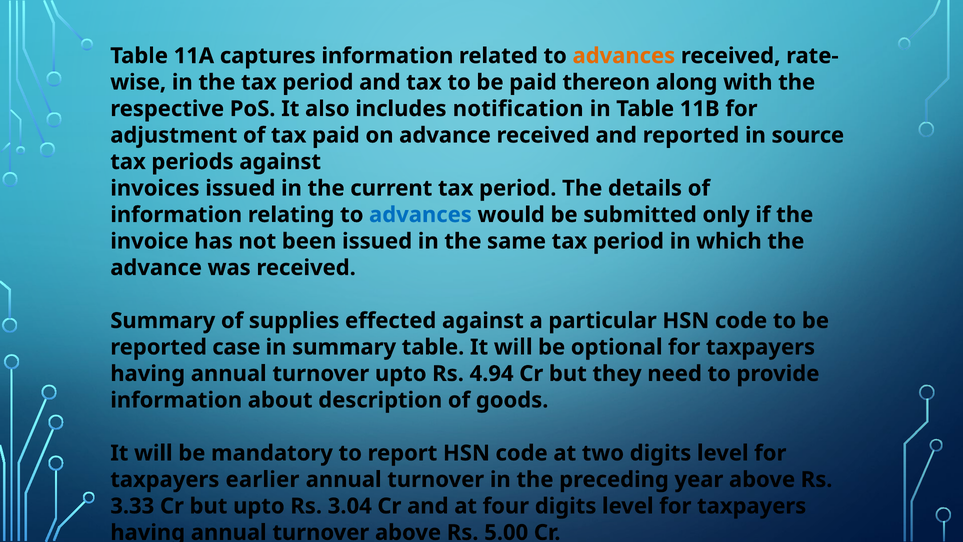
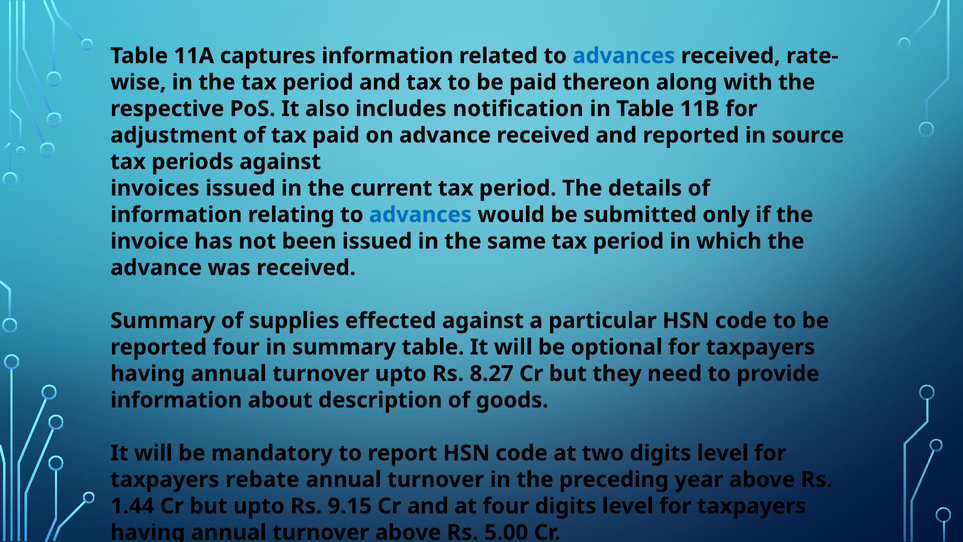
advances at (624, 56) colour: orange -> blue
reported case: case -> four
4.94: 4.94 -> 8.27
earlier: earlier -> rebate
3.33: 3.33 -> 1.44
3.04: 3.04 -> 9.15
